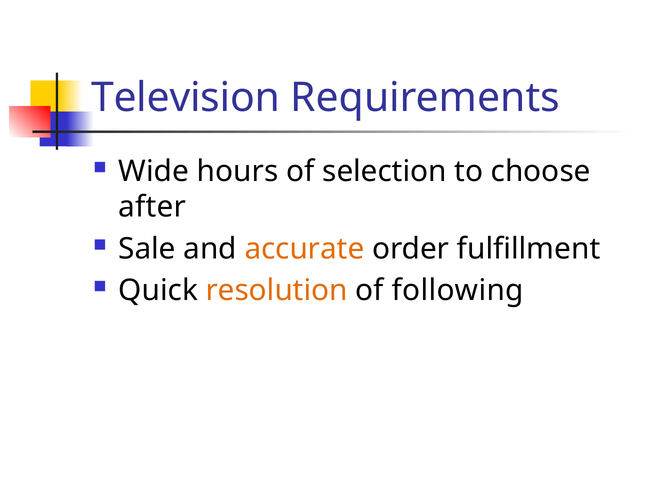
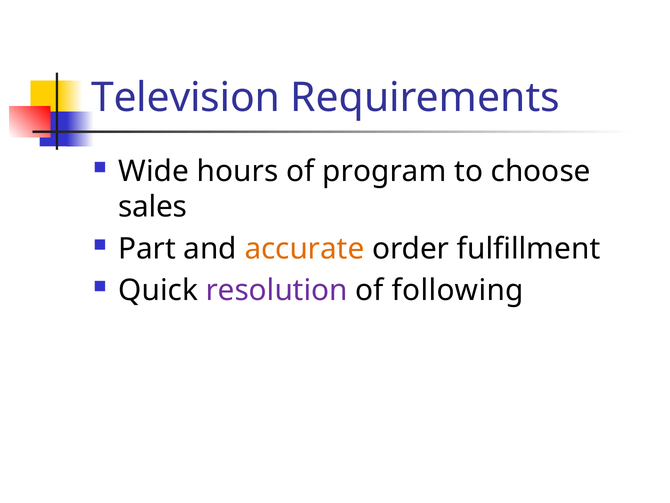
selection: selection -> program
after: after -> sales
Sale: Sale -> Part
resolution colour: orange -> purple
